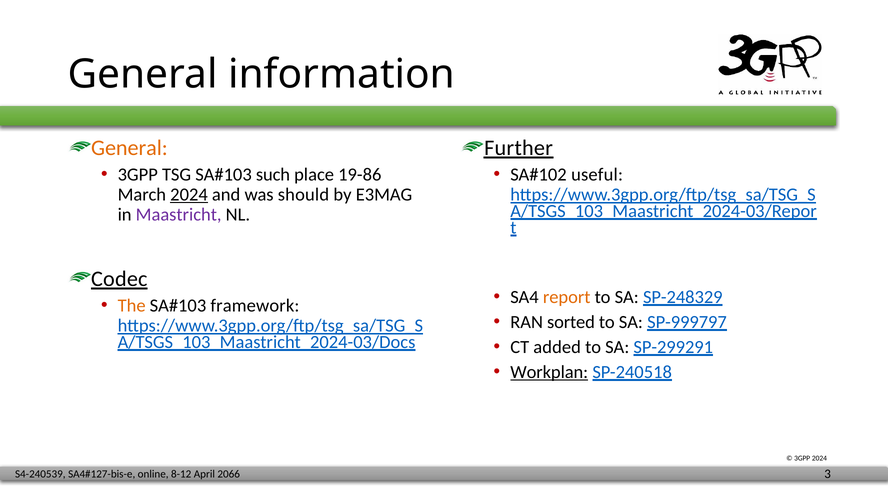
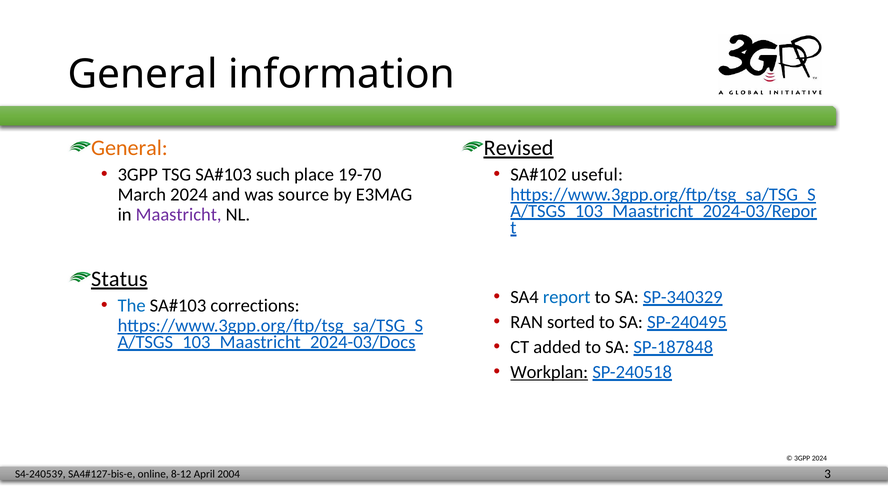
Further: Further -> Revised
19-86: 19-86 -> 19-70
2024 at (189, 195) underline: present -> none
should: should -> source
Codec: Codec -> Status
report colour: orange -> blue
SP-248329: SP-248329 -> SP-340329
The colour: orange -> blue
framework: framework -> corrections
SP-999797: SP-999797 -> SP-240495
SP-299291: SP-299291 -> SP-187848
2066: 2066 -> 2004
